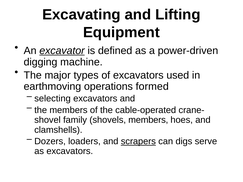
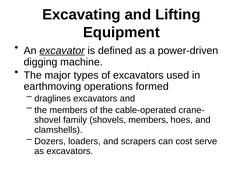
selecting: selecting -> draglines
scrapers underline: present -> none
digs: digs -> cost
